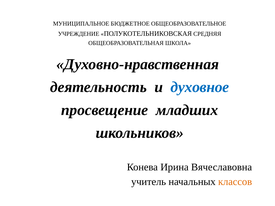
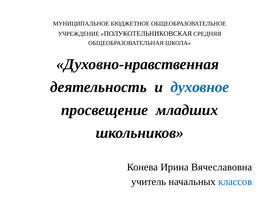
классов colour: orange -> blue
